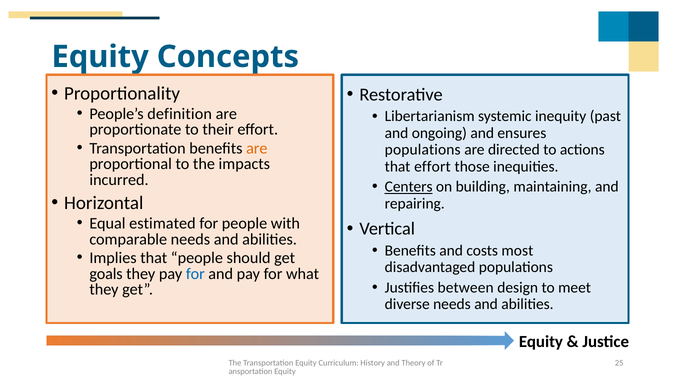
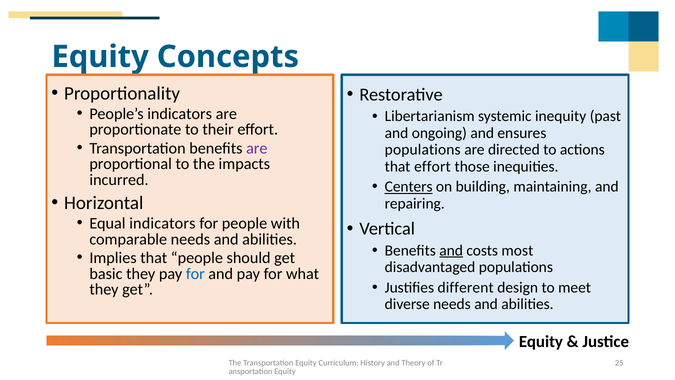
People’s definition: definition -> indicators
are at (257, 148) colour: orange -> purple
Equal estimated: estimated -> indicators
and at (451, 250) underline: none -> present
goals: goals -> basic
between: between -> different
